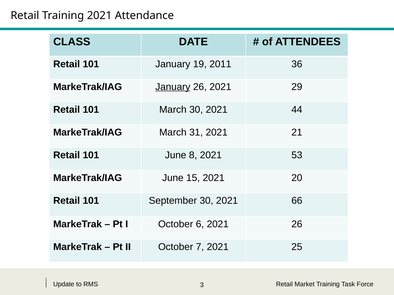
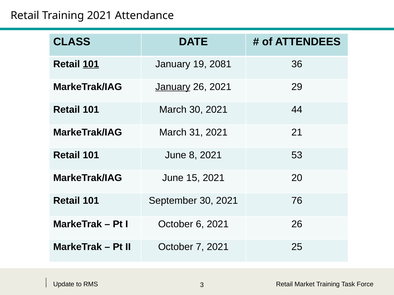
101 at (91, 64) underline: none -> present
2011: 2011 -> 2081
66: 66 -> 76
